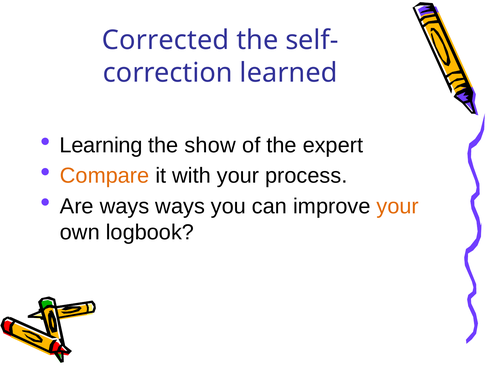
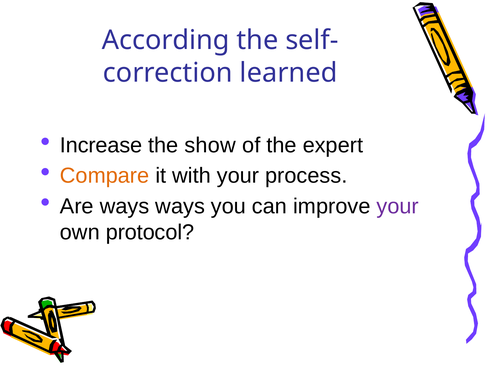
Corrected: Corrected -> According
Learning: Learning -> Increase
your at (398, 206) colour: orange -> purple
logbook: logbook -> protocol
